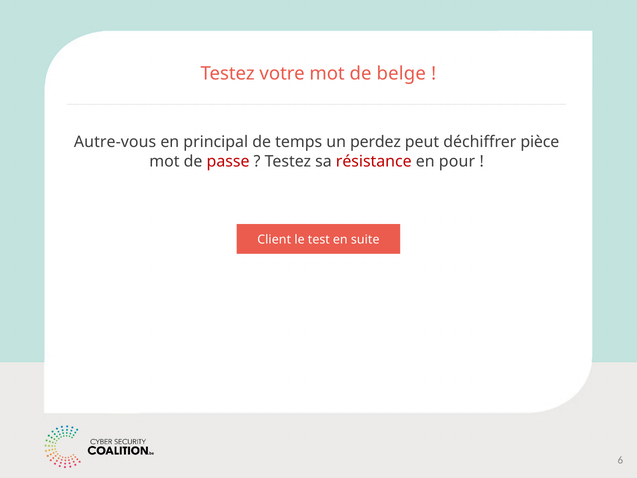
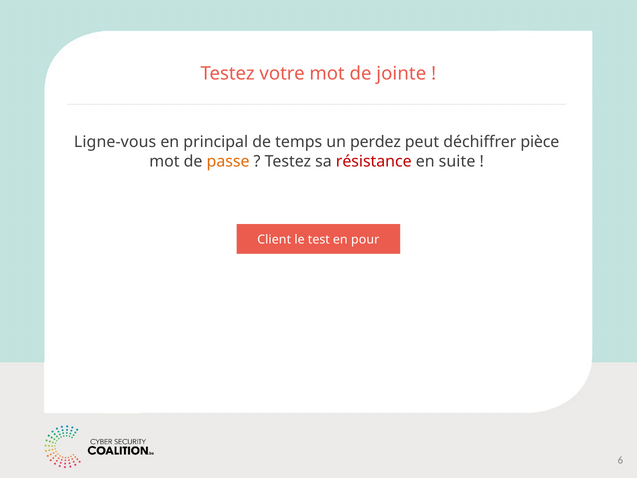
belge: belge -> jointe
Autre-vous: Autre-vous -> Ligne-vous
passe colour: red -> orange
pour: pour -> suite
suite: suite -> pour
